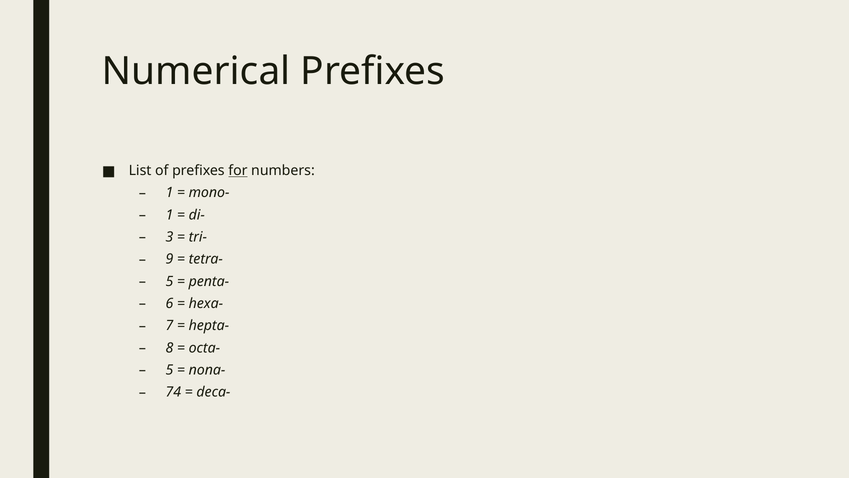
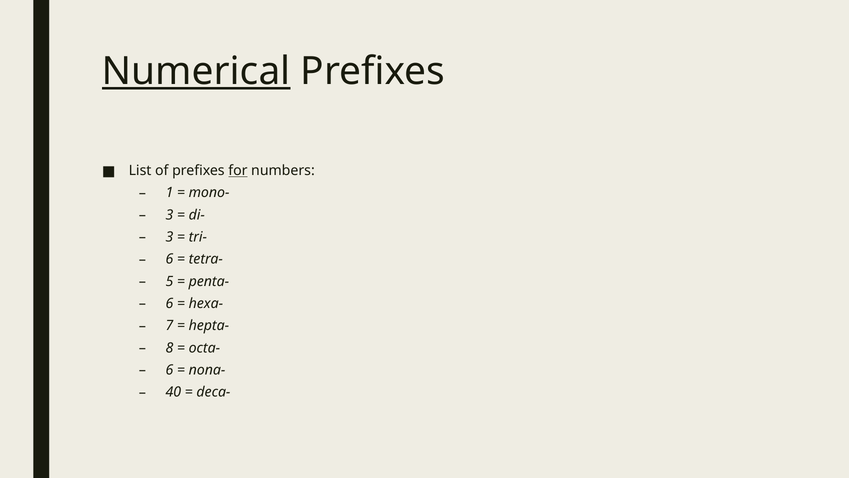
Numerical underline: none -> present
1 at (169, 215): 1 -> 3
9 at (169, 259): 9 -> 6
5 at (169, 370): 5 -> 6
74: 74 -> 40
